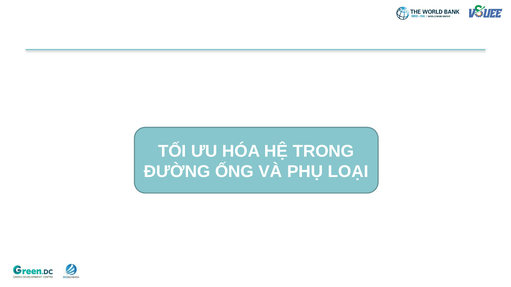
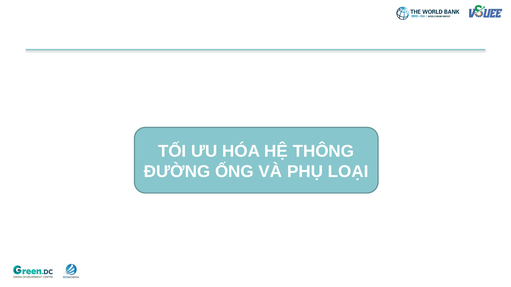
TRONG: TRONG -> THÔNG
